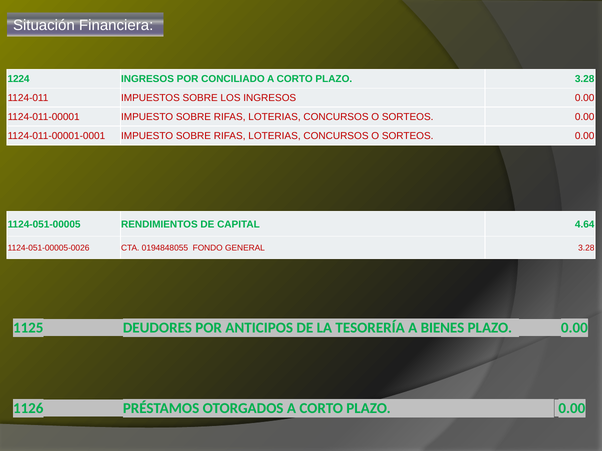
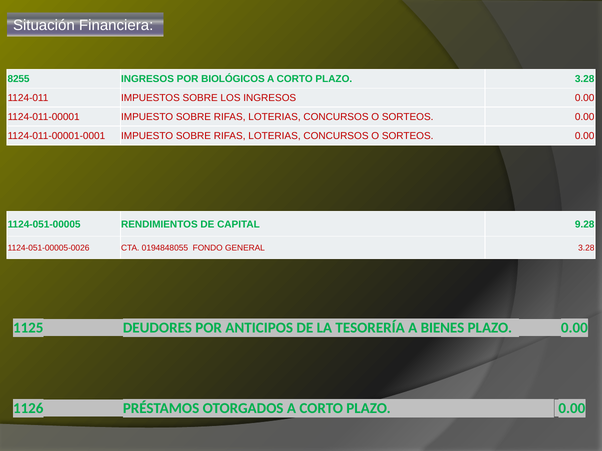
1224: 1224 -> 8255
CONCILIADO: CONCILIADO -> BIOLÓGICOS
4.64: 4.64 -> 9.28
